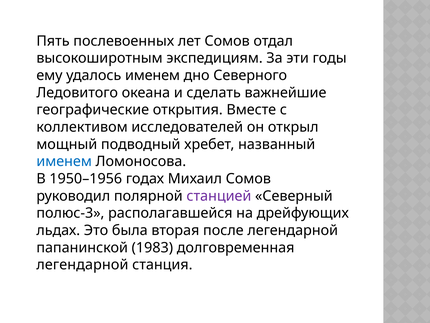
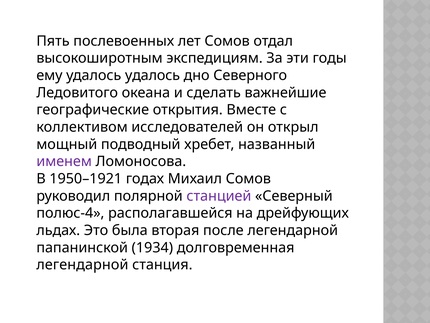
удалось именем: именем -> удалось
именем at (64, 161) colour: blue -> purple
1950–1956: 1950–1956 -> 1950–1921
полюс-3: полюс-3 -> полюс-4
1983: 1983 -> 1934
